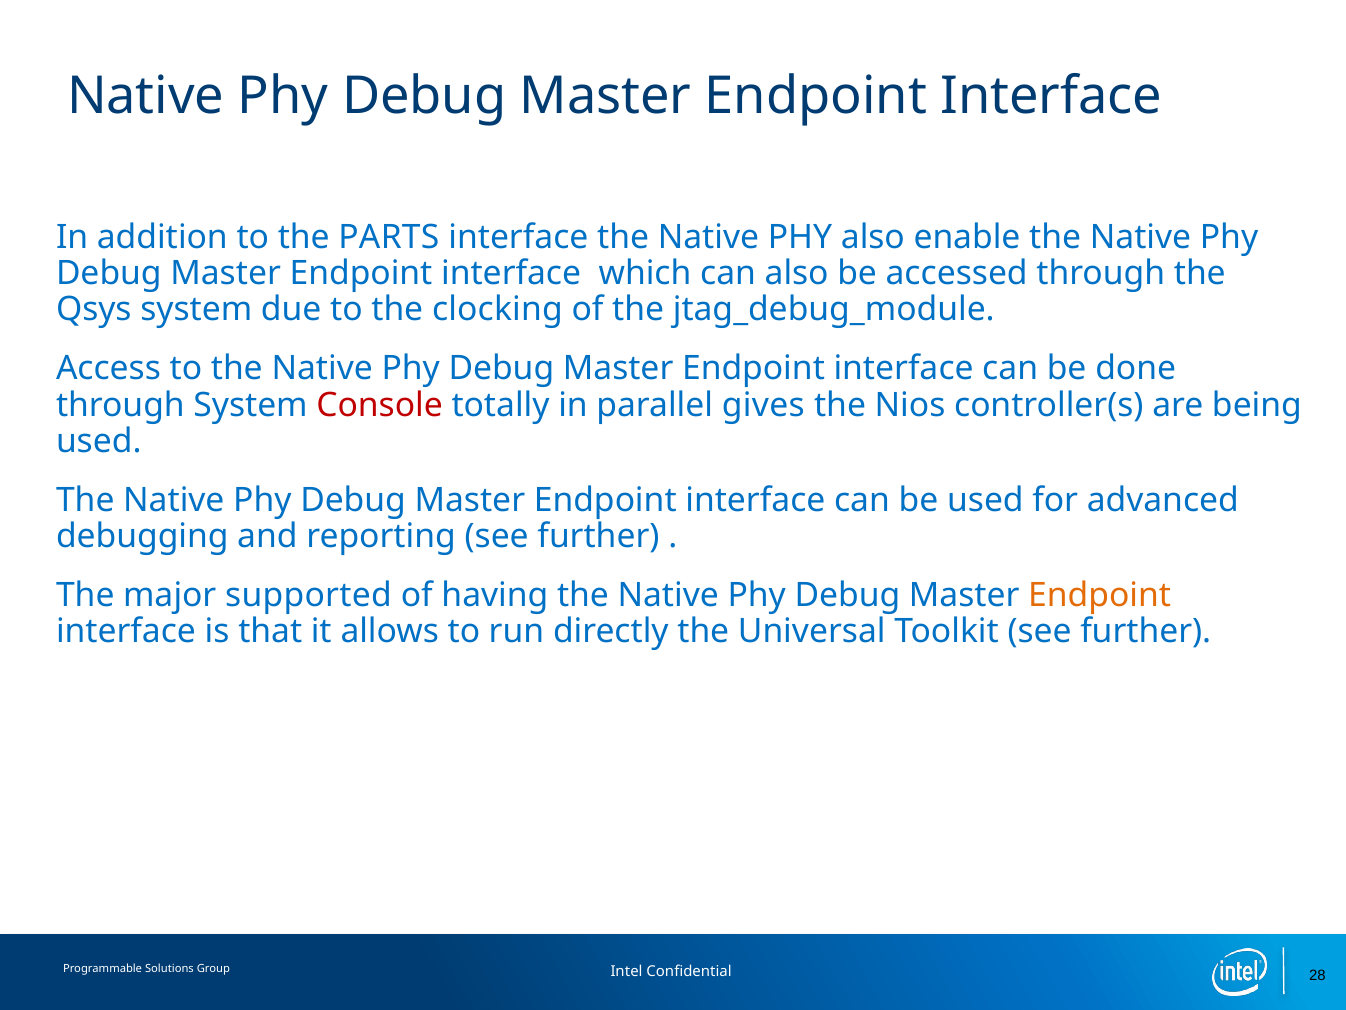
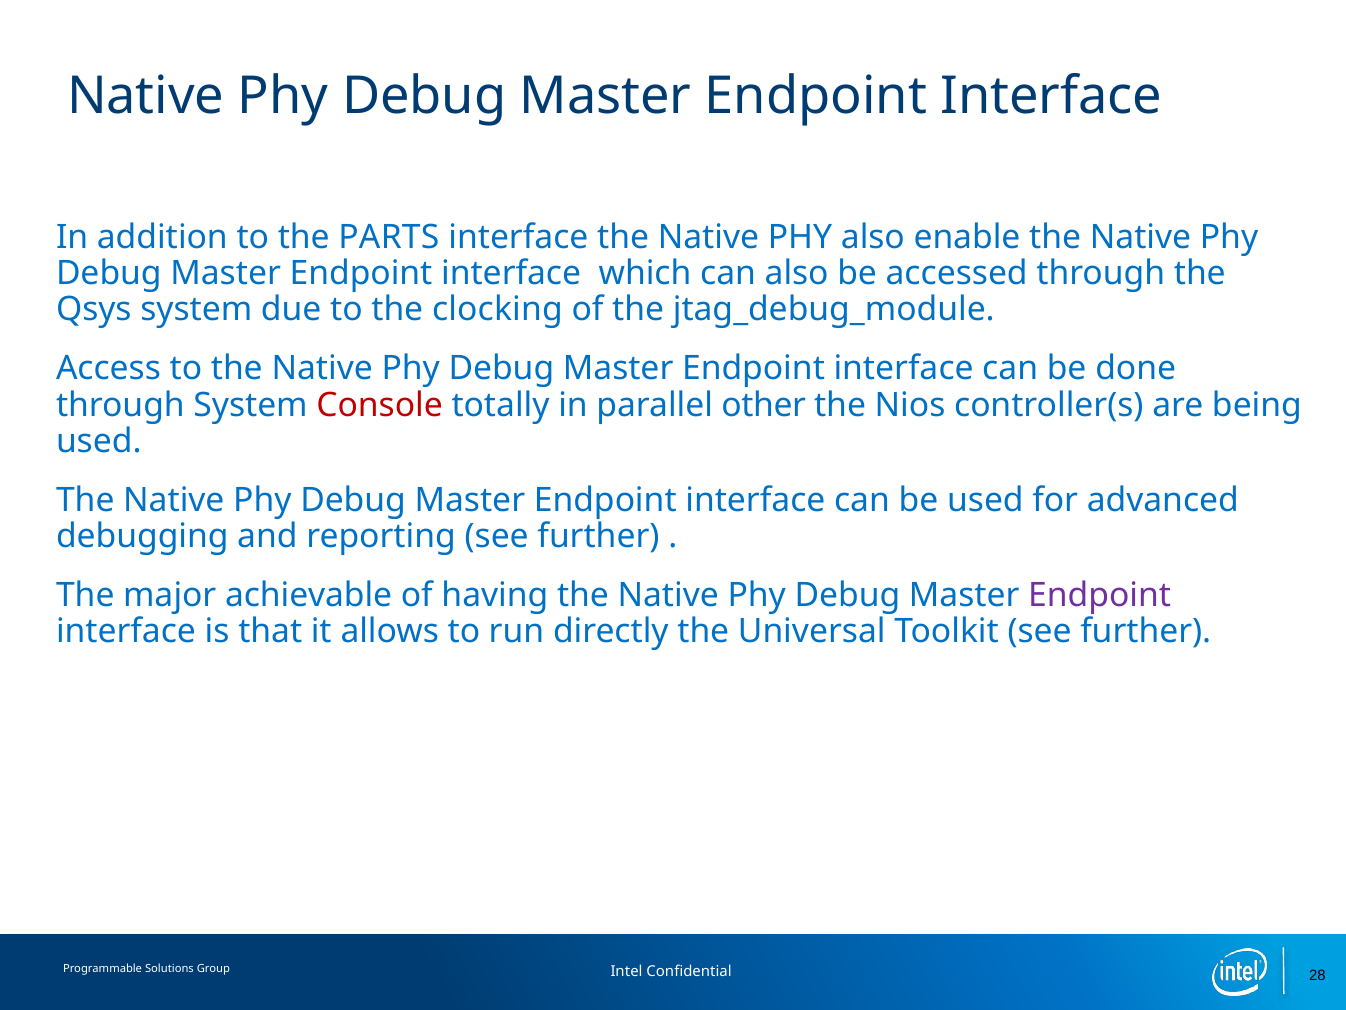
gives: gives -> other
supported: supported -> achievable
Endpoint at (1100, 595) colour: orange -> purple
